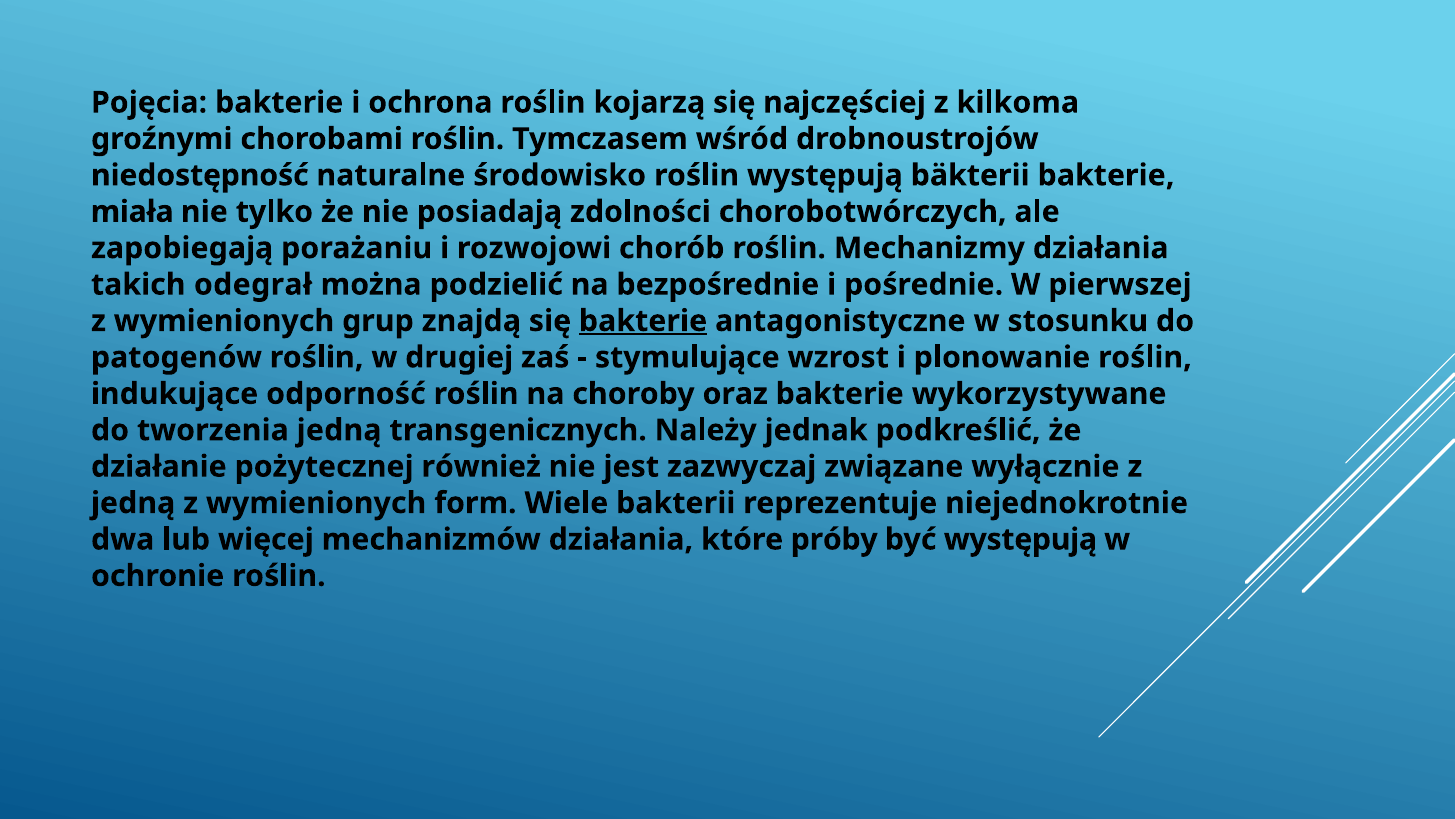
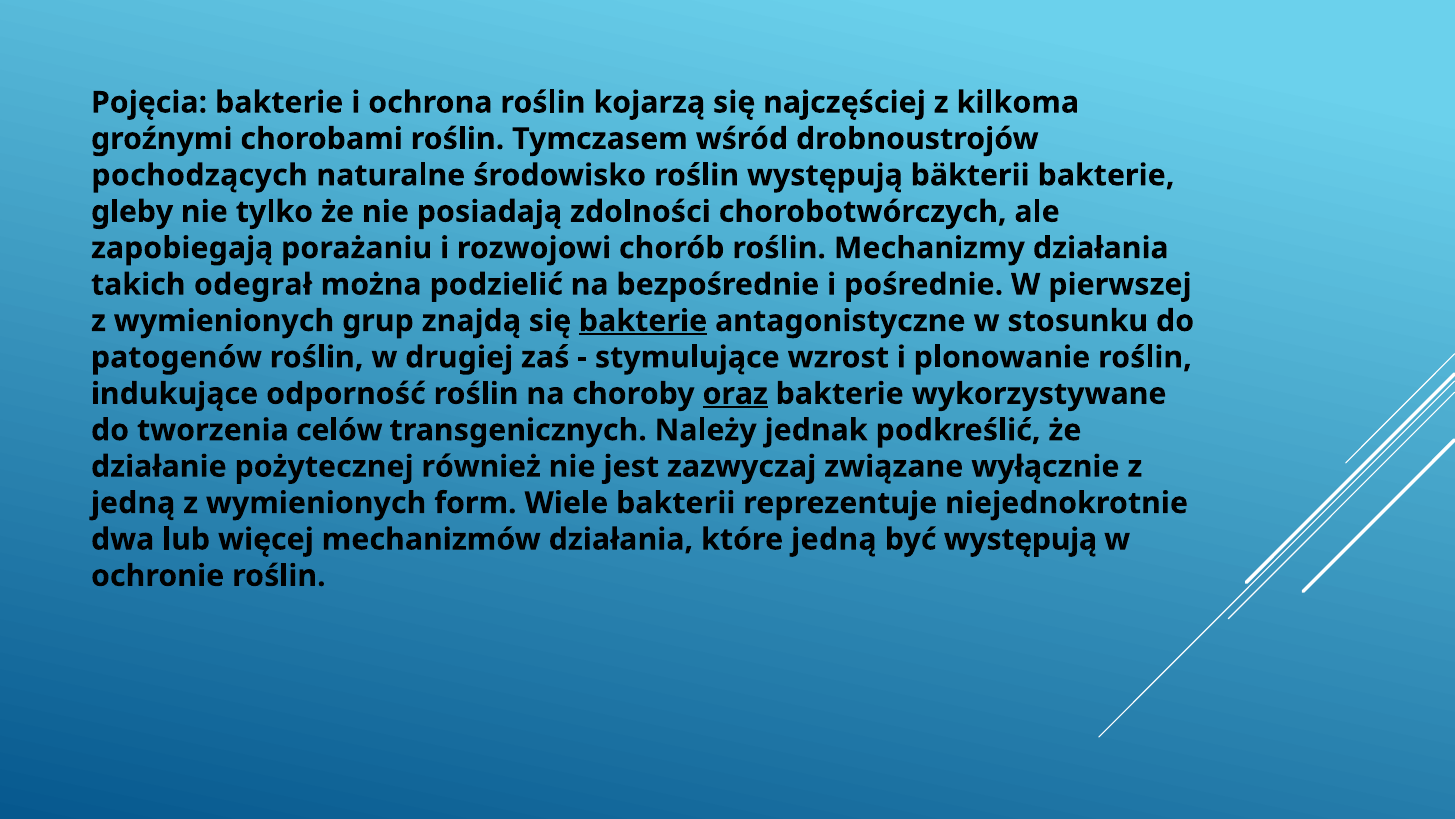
niedostępność: niedostępność -> pochodzących
miała: miała -> gleby
oraz underline: none -> present
tworzenia jedną: jedną -> celów
które próby: próby -> jedną
